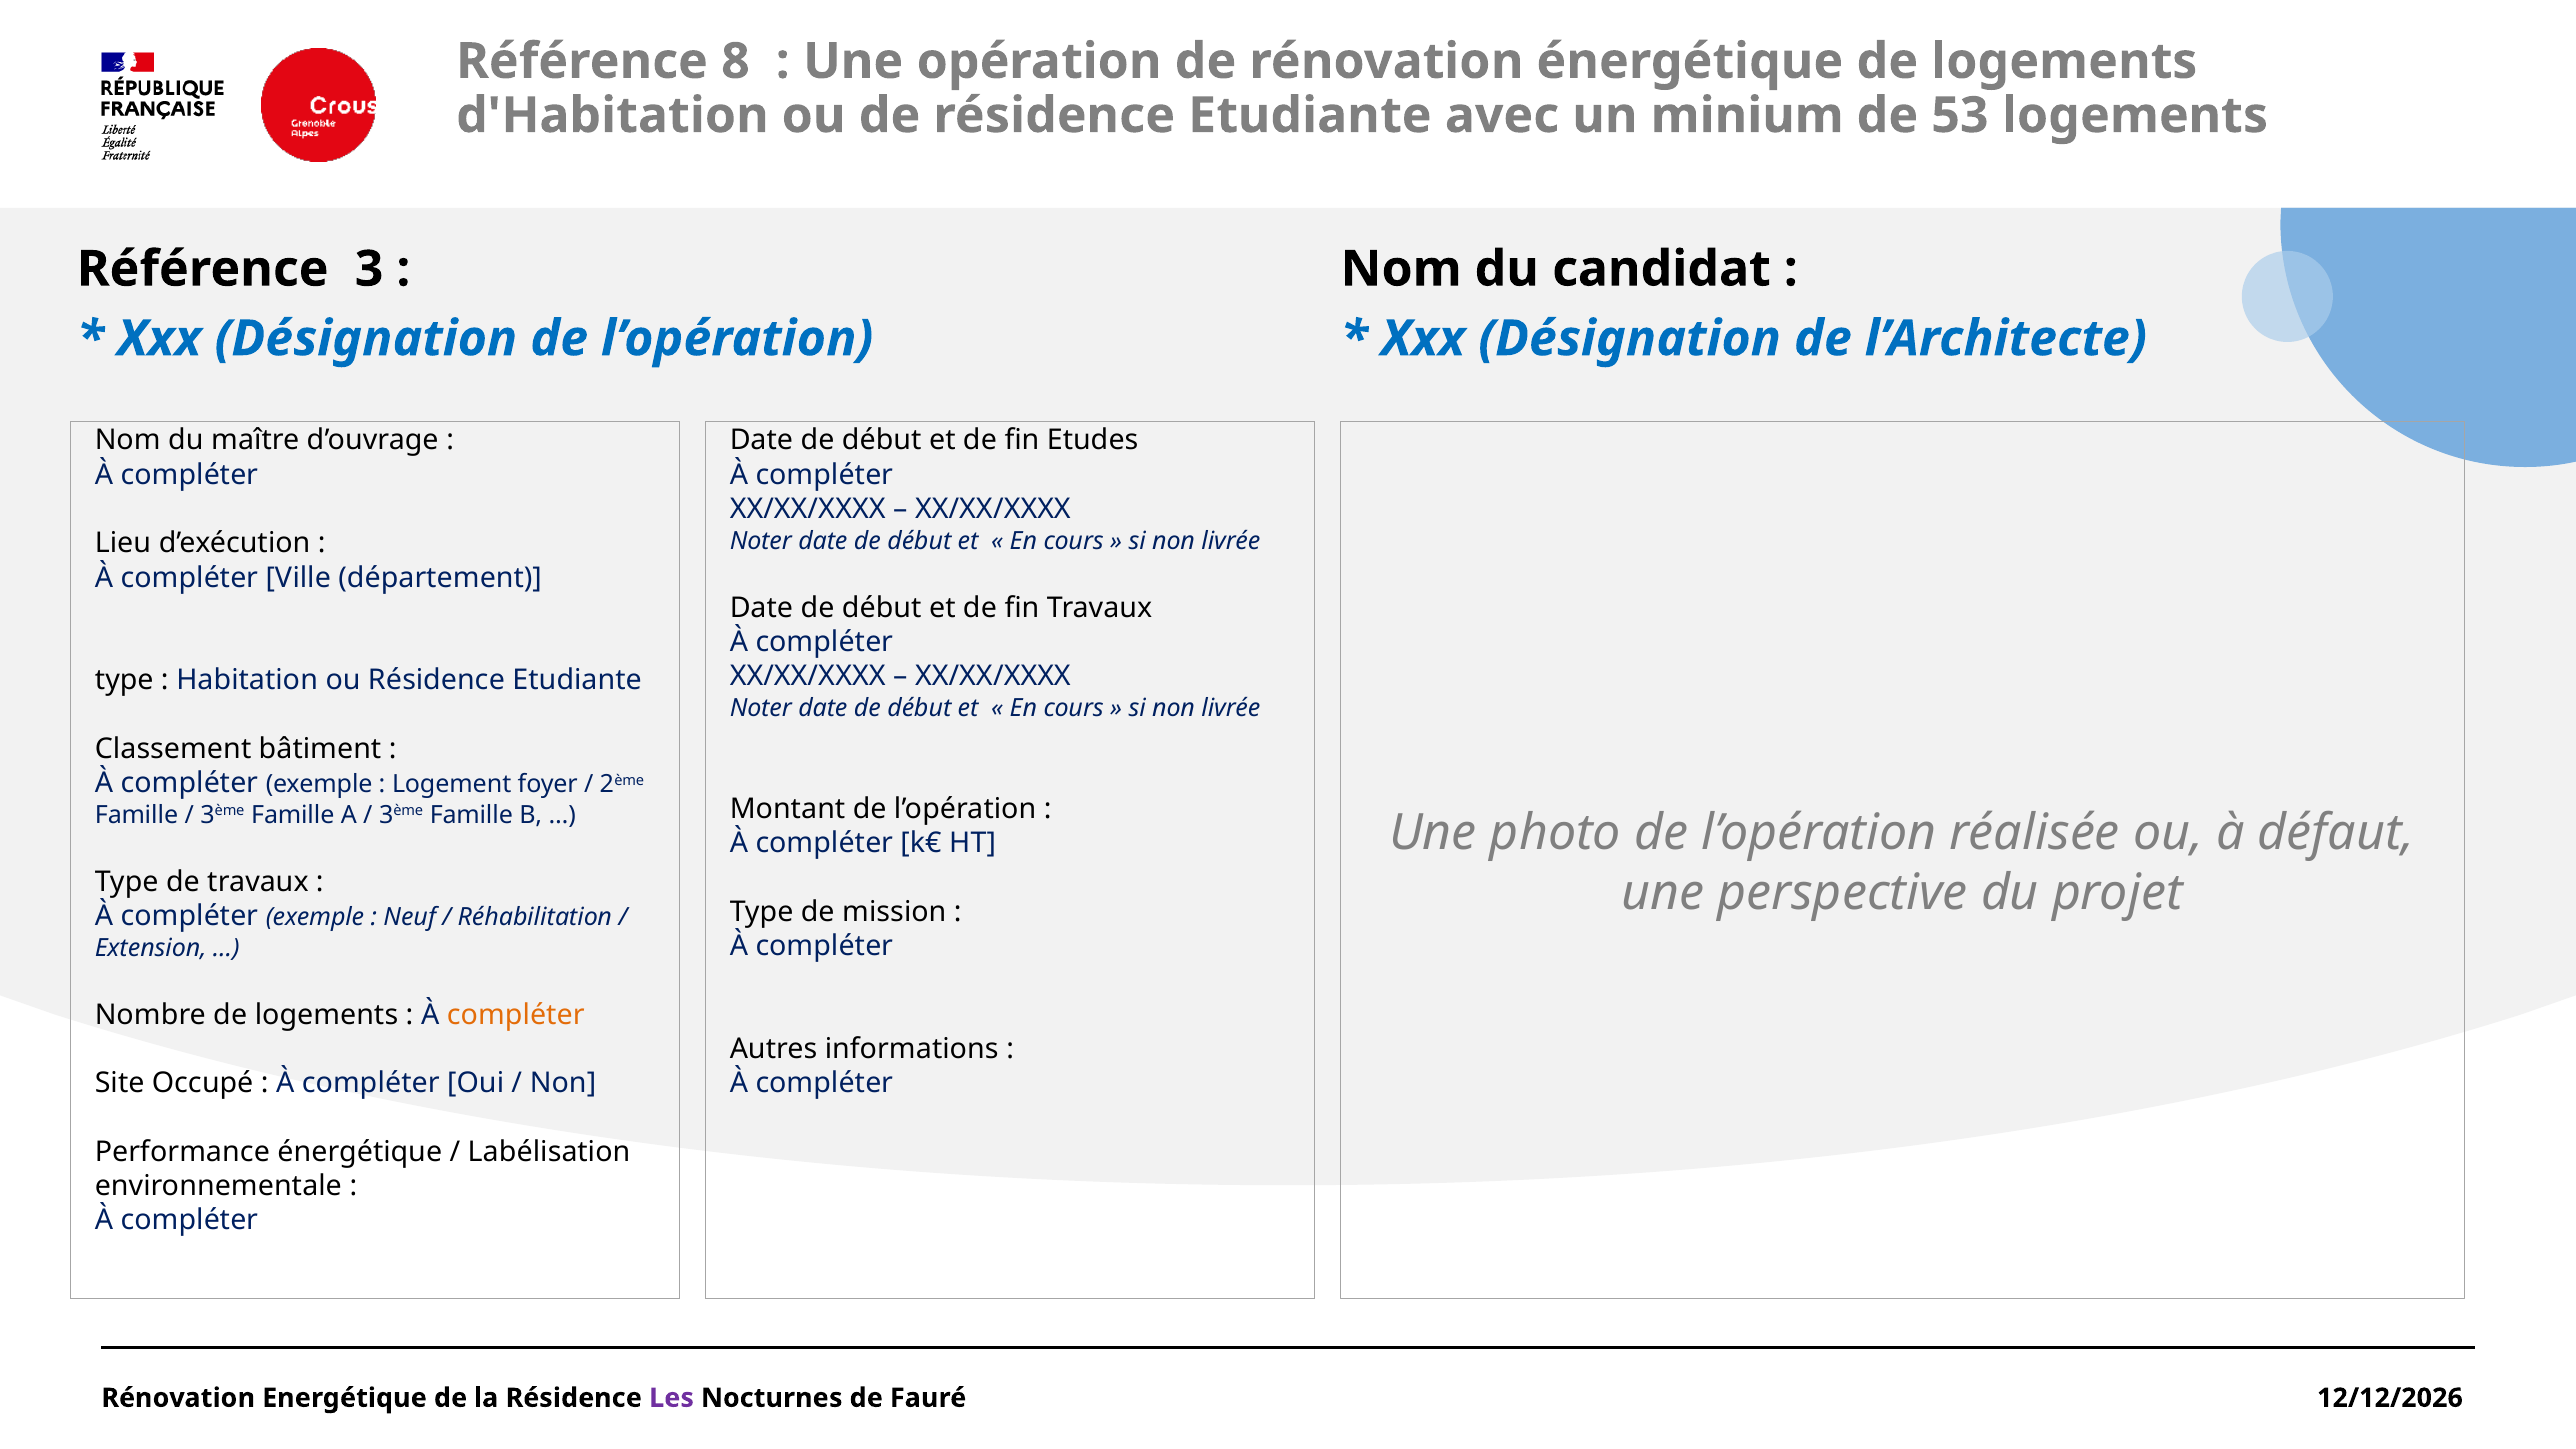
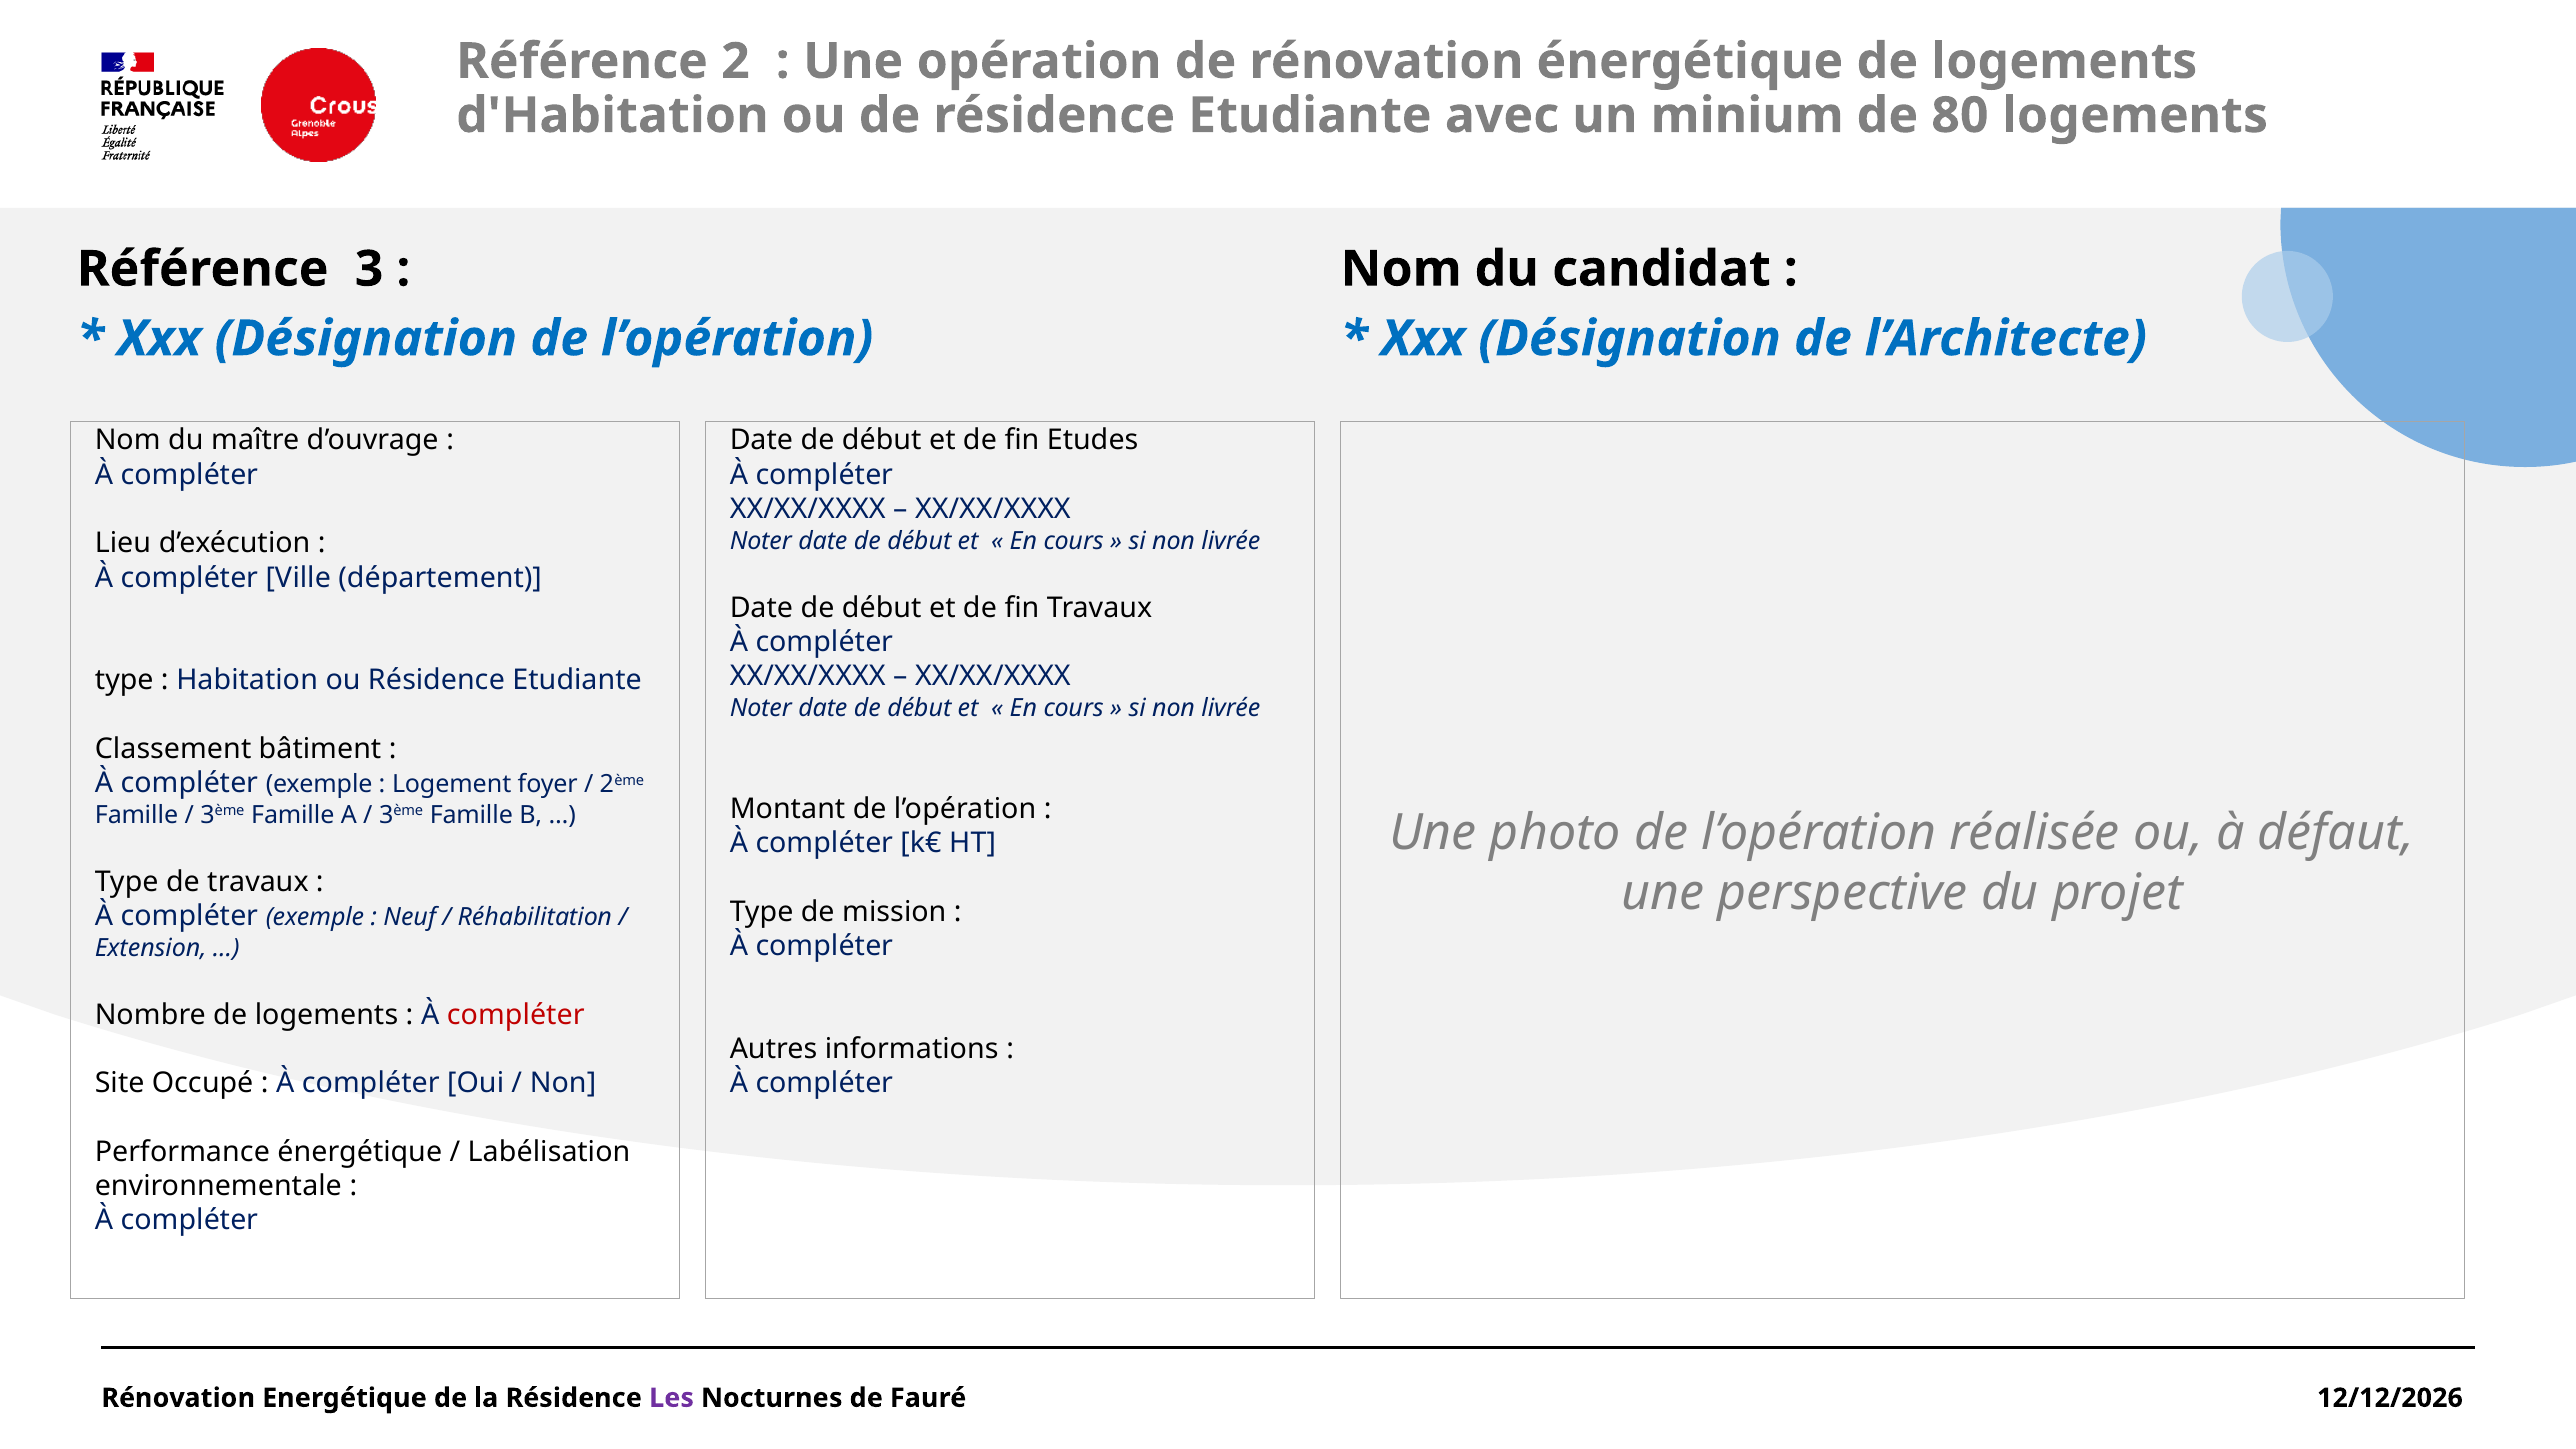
8: 8 -> 2
53: 53 -> 80
compléter at (516, 1015) colour: orange -> red
